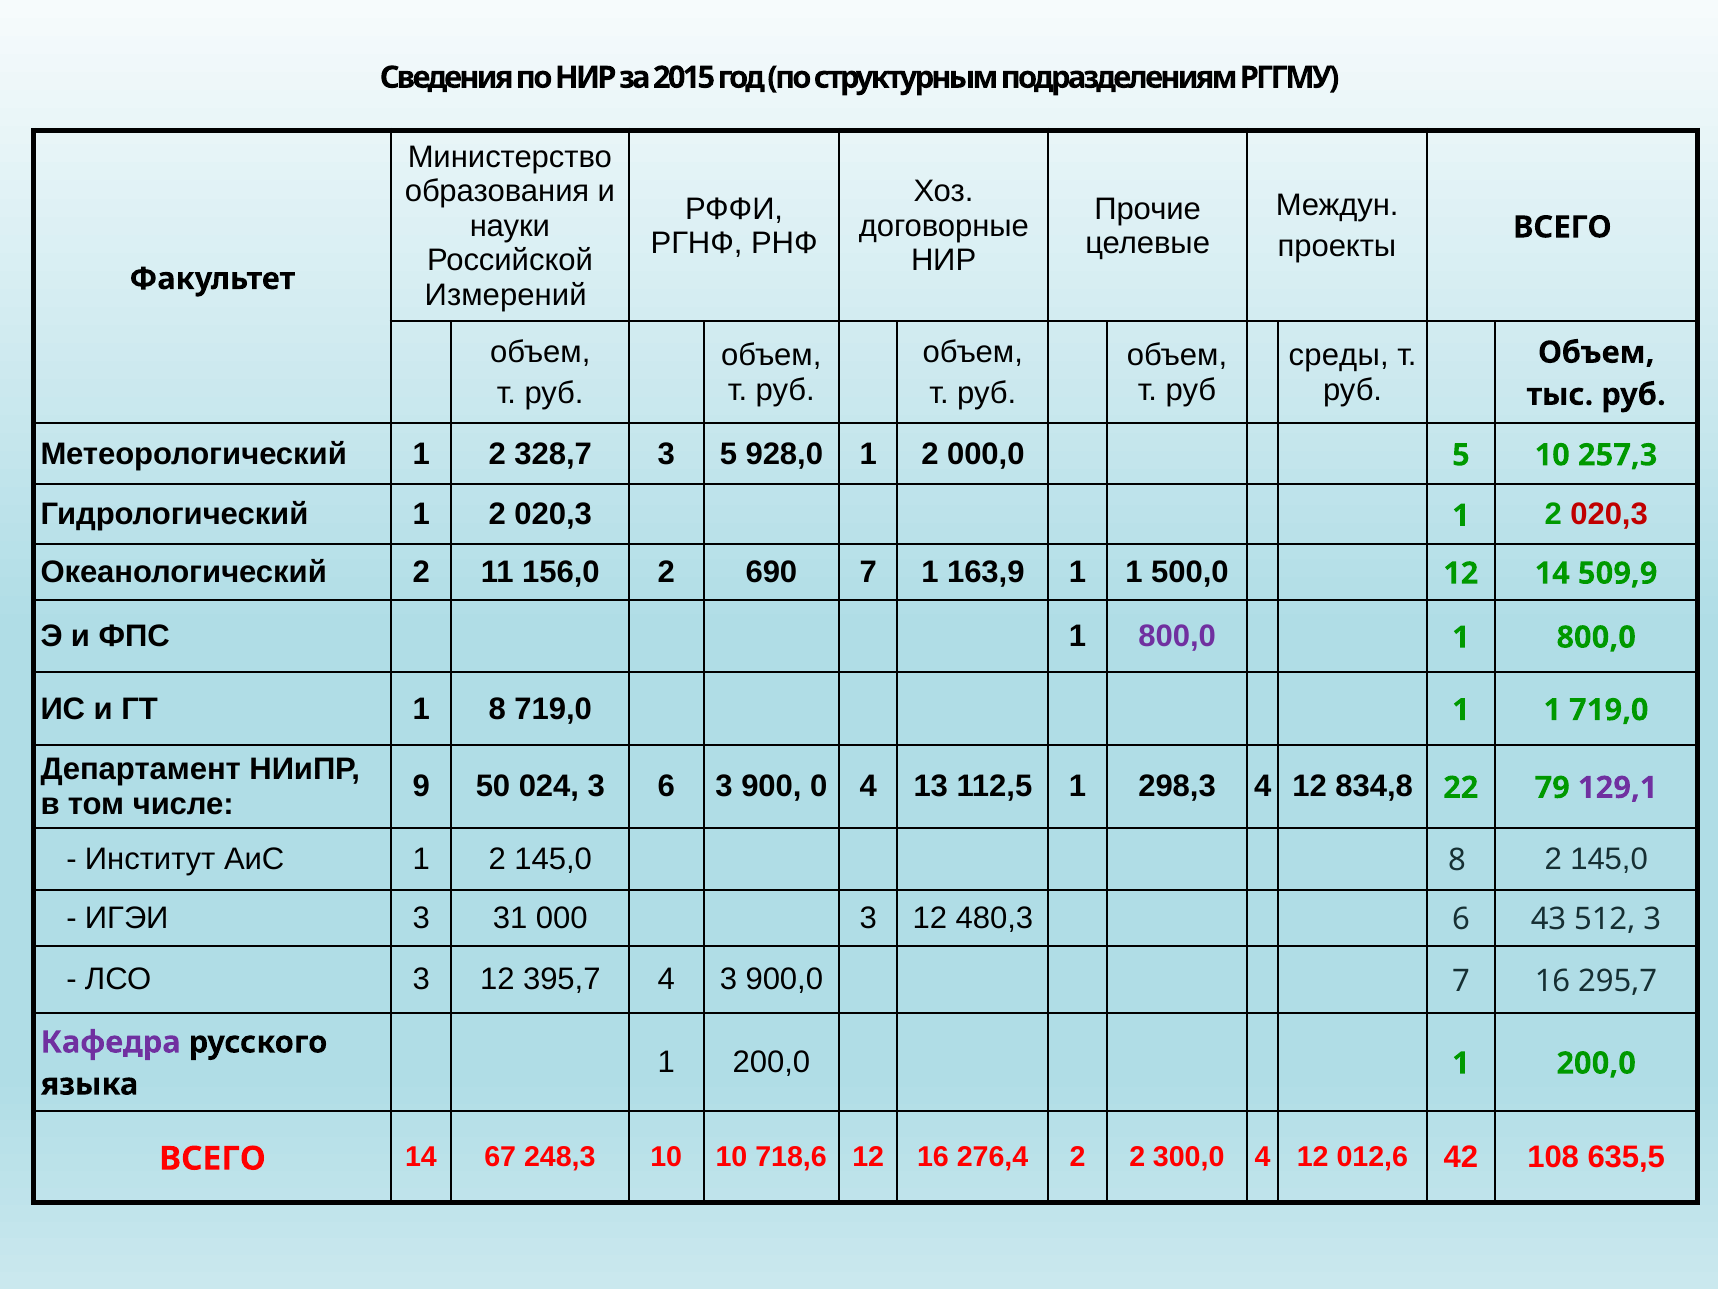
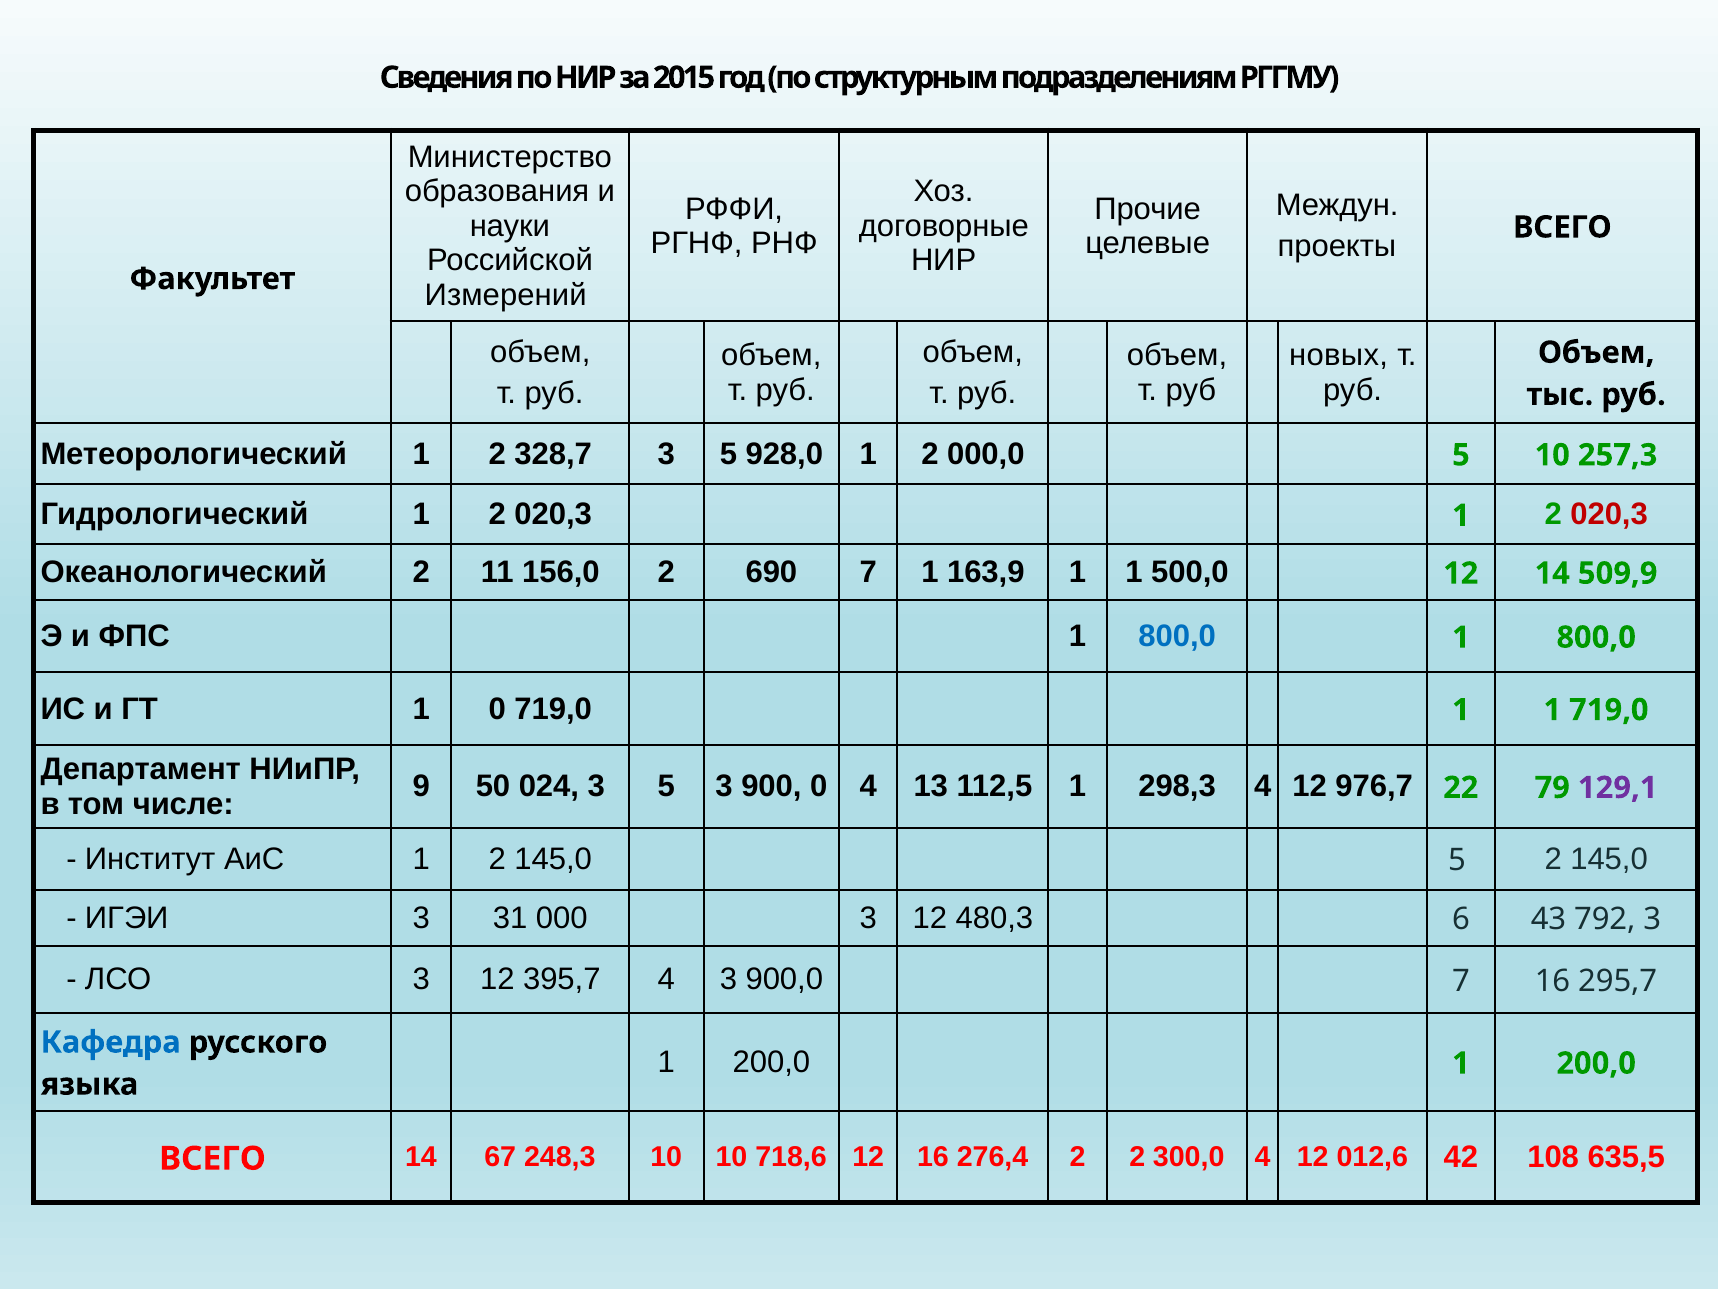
среды: среды -> новых
800,0 at (1177, 636) colour: purple -> blue
1 8: 8 -> 0
024 3 6: 6 -> 5
834,8: 834,8 -> 976,7
145,0 8: 8 -> 5
512: 512 -> 792
Кафедра colour: purple -> blue
